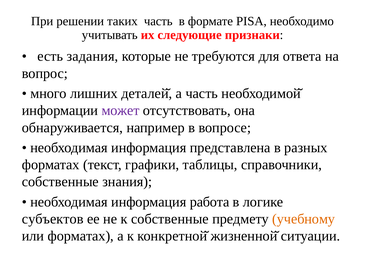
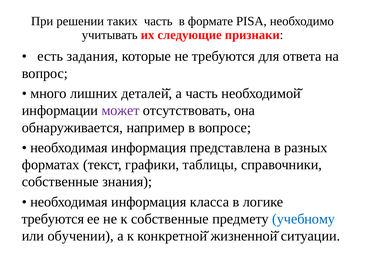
работа: работа -> класса
субъектов at (53, 219): субъектов -> требуются
учебному colour: orange -> blue
или форматах: форматах -> обучении
